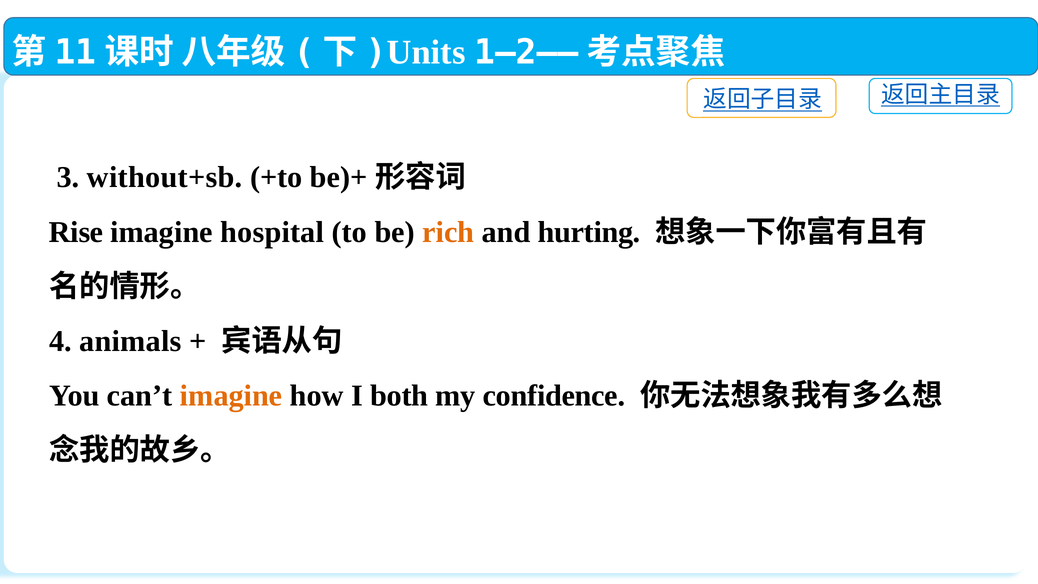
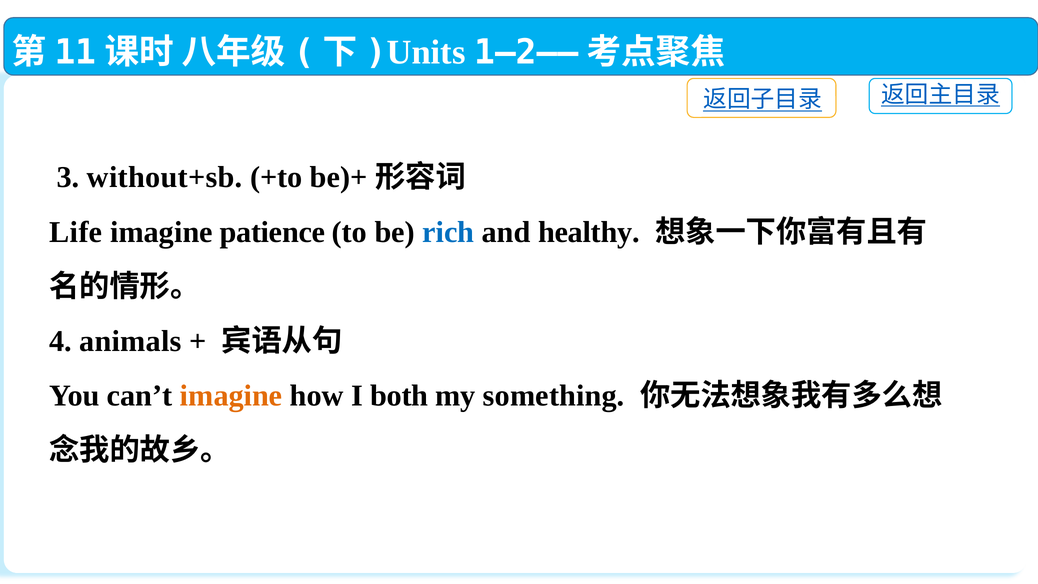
Rise: Rise -> Life
hospital: hospital -> patience
rich colour: orange -> blue
hurting: hurting -> healthy
confidence: confidence -> something
